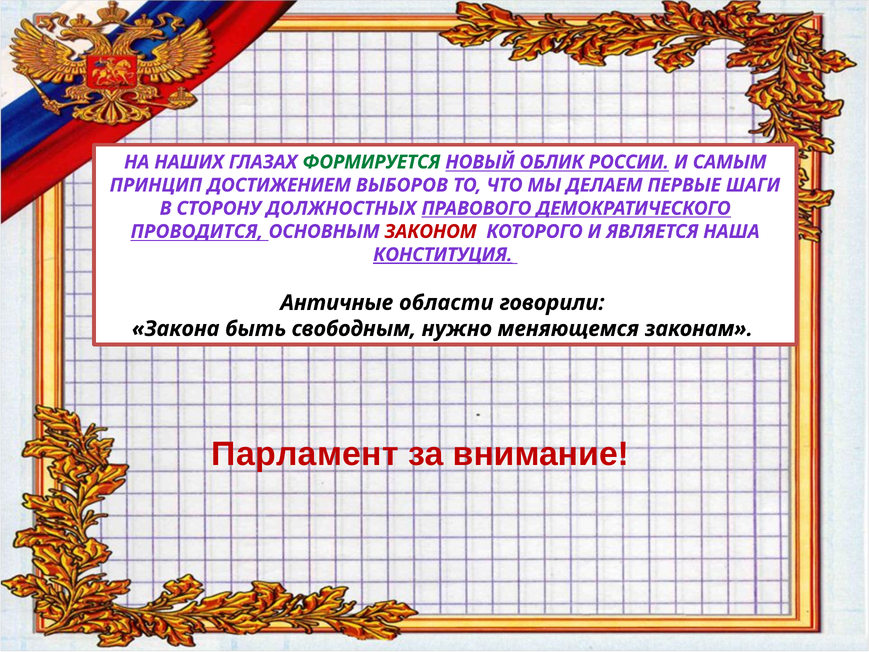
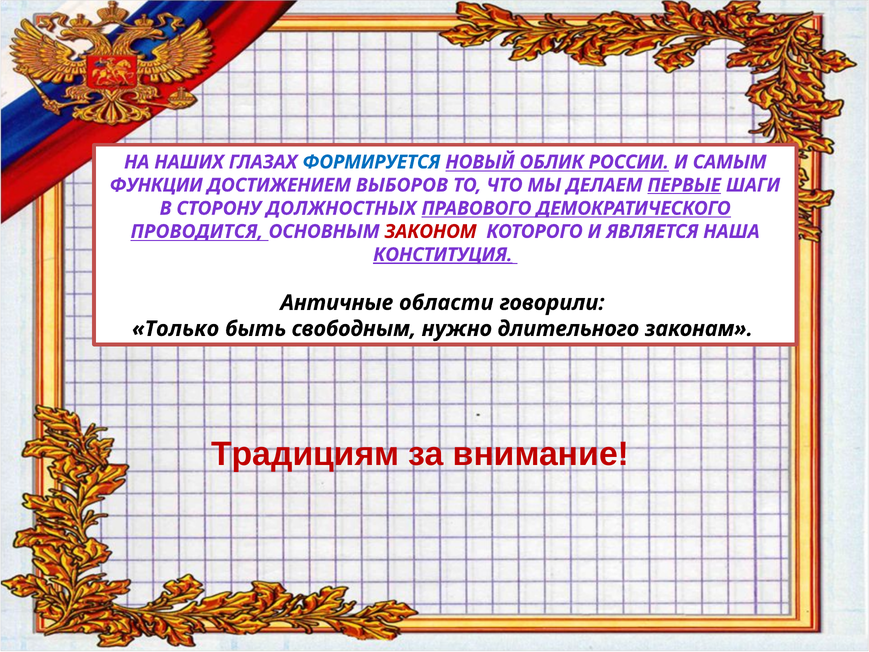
ФОРМИРУЕТСЯ colour: green -> blue
ПРИНЦИП: ПРИНЦИП -> ФУНКЦИИ
ПЕРВЫЕ underline: none -> present
Закона: Закона -> Только
меняющемся: меняющемся -> длительного
Парламент: Парламент -> Традициям
